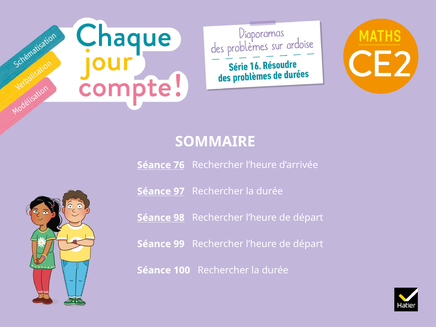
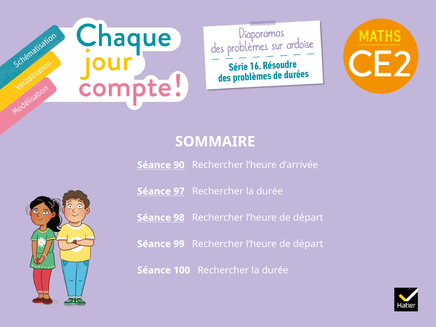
76: 76 -> 90
